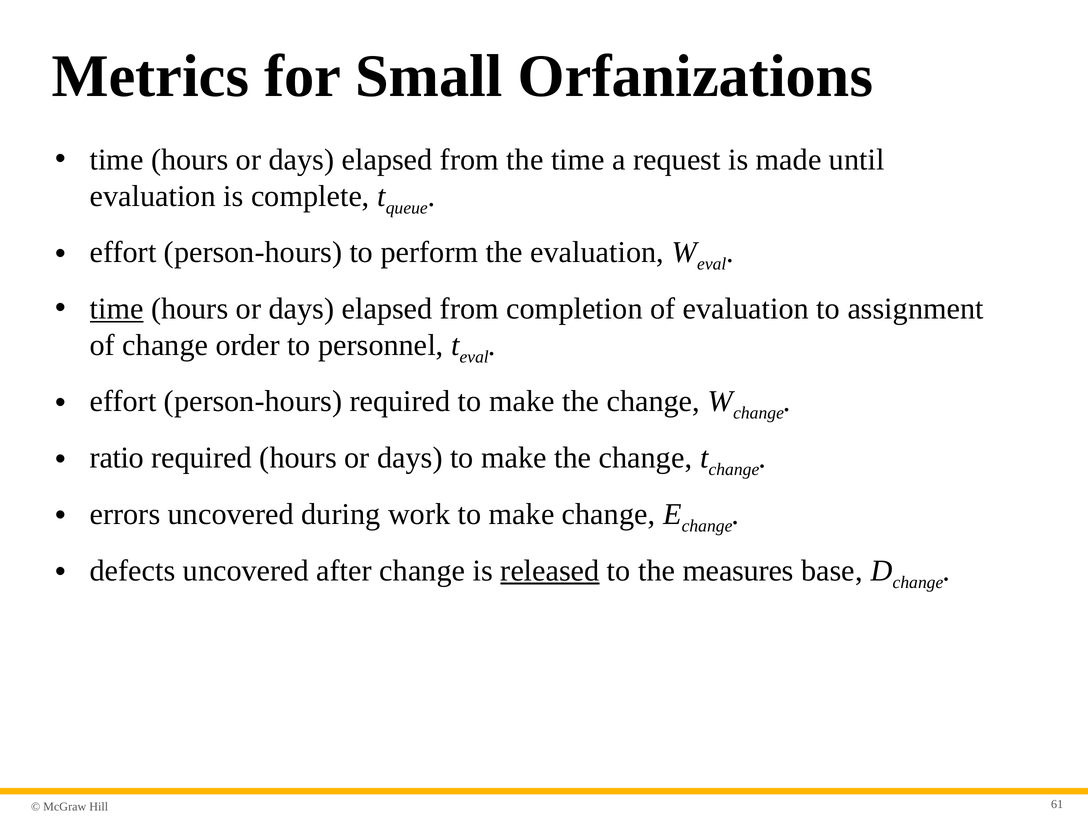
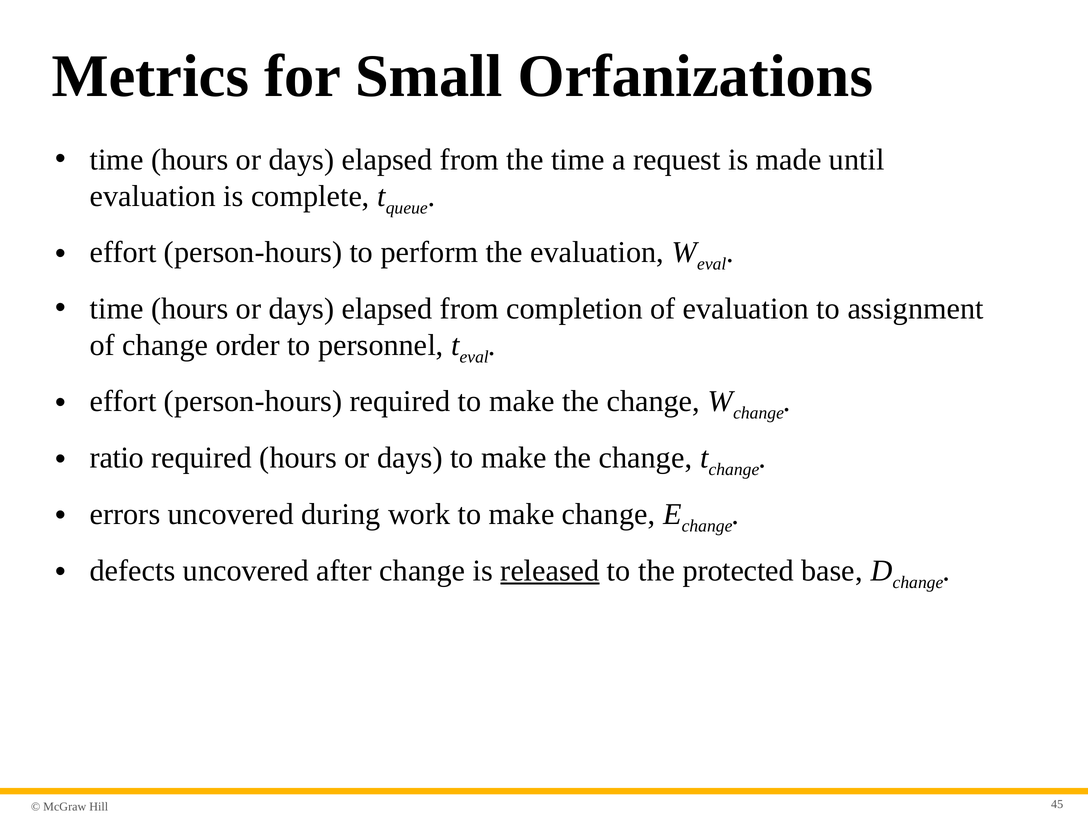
time at (117, 309) underline: present -> none
measures: measures -> protected
61: 61 -> 45
